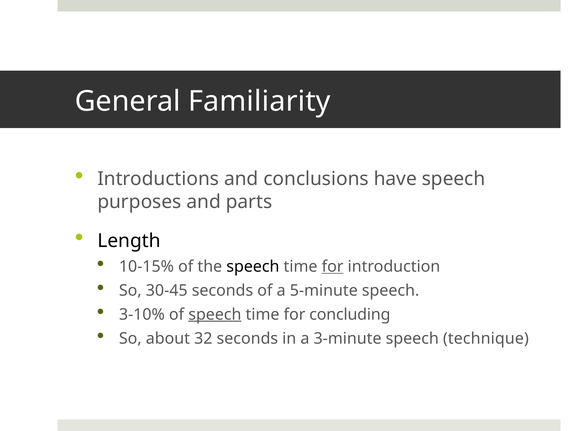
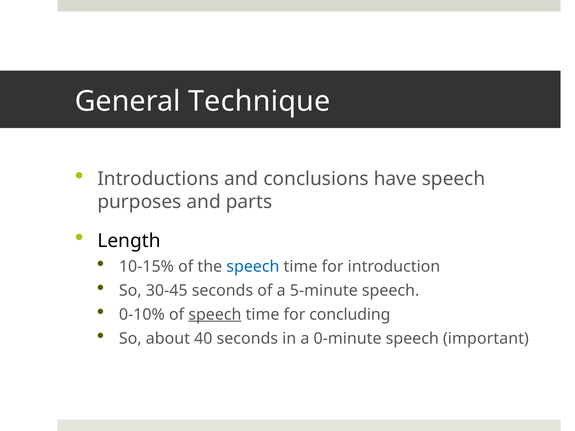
Familiarity: Familiarity -> Technique
speech at (253, 267) colour: black -> blue
for at (333, 267) underline: present -> none
3-10%: 3-10% -> 0-10%
32: 32 -> 40
3-minute: 3-minute -> 0-minute
technique: technique -> important
